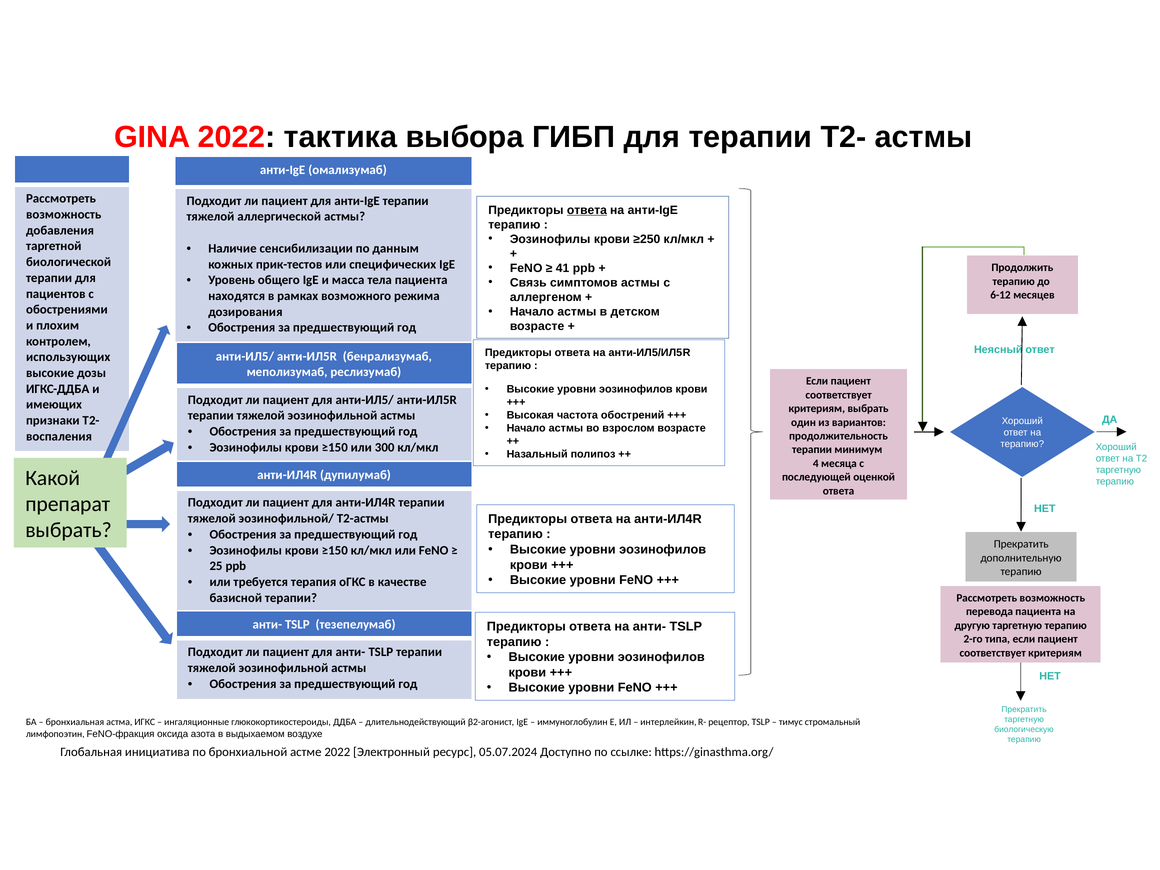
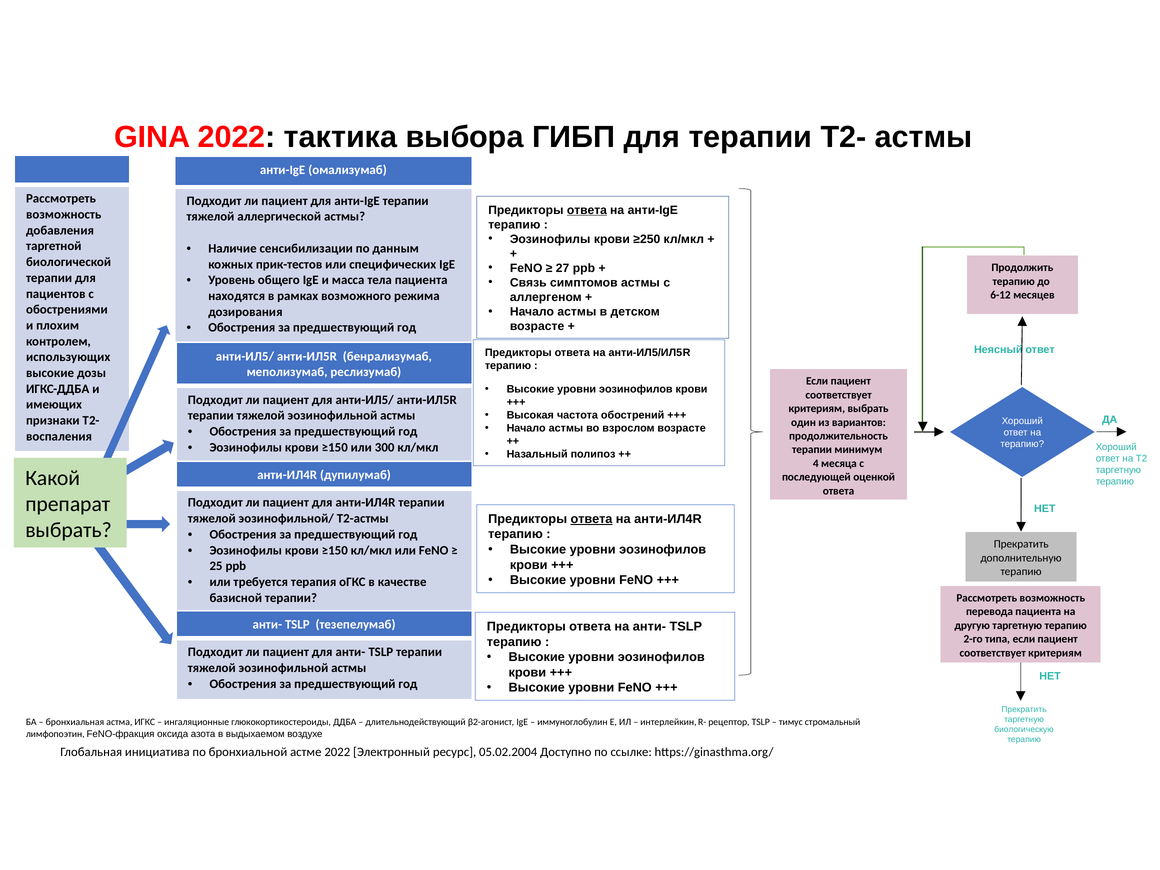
41: 41 -> 27
ответа at (591, 519) underline: none -> present
05.07.2024: 05.07.2024 -> 05.02.2004
